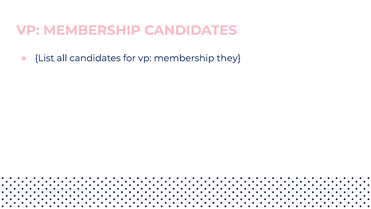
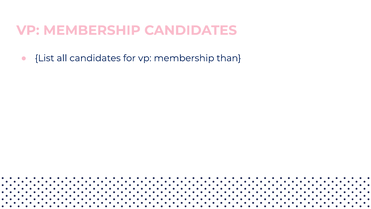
they: they -> than
